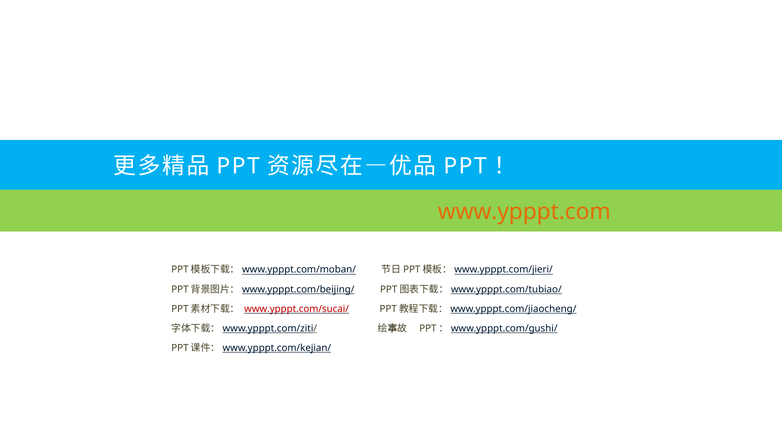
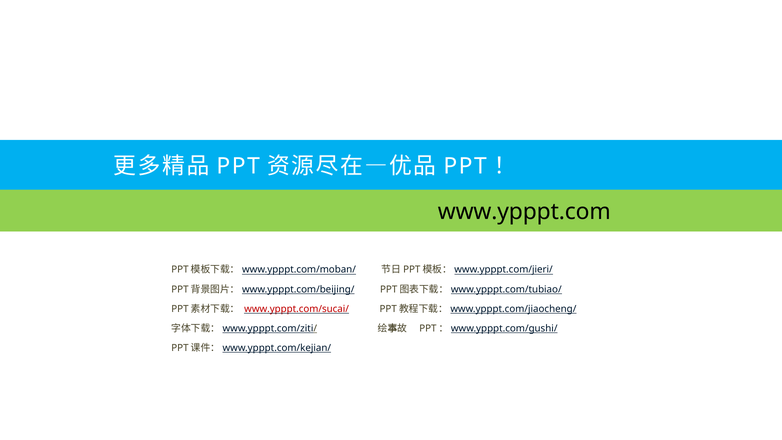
www.ypppt.com colour: orange -> black
